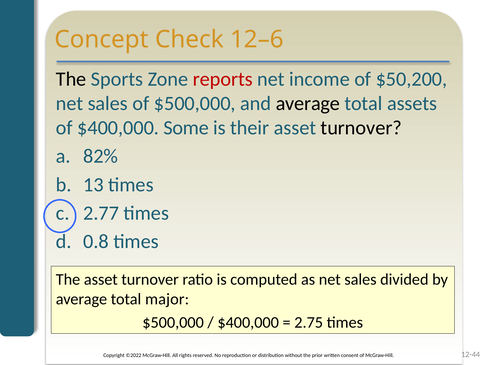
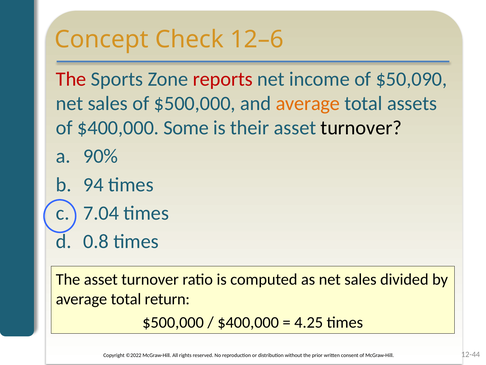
The at (71, 79) colour: black -> red
$50,200: $50,200 -> $50,090
average at (308, 103) colour: black -> orange
82%: 82% -> 90%
13: 13 -> 94
2.77: 2.77 -> 7.04
major: major -> return
2.75: 2.75 -> 4.25
